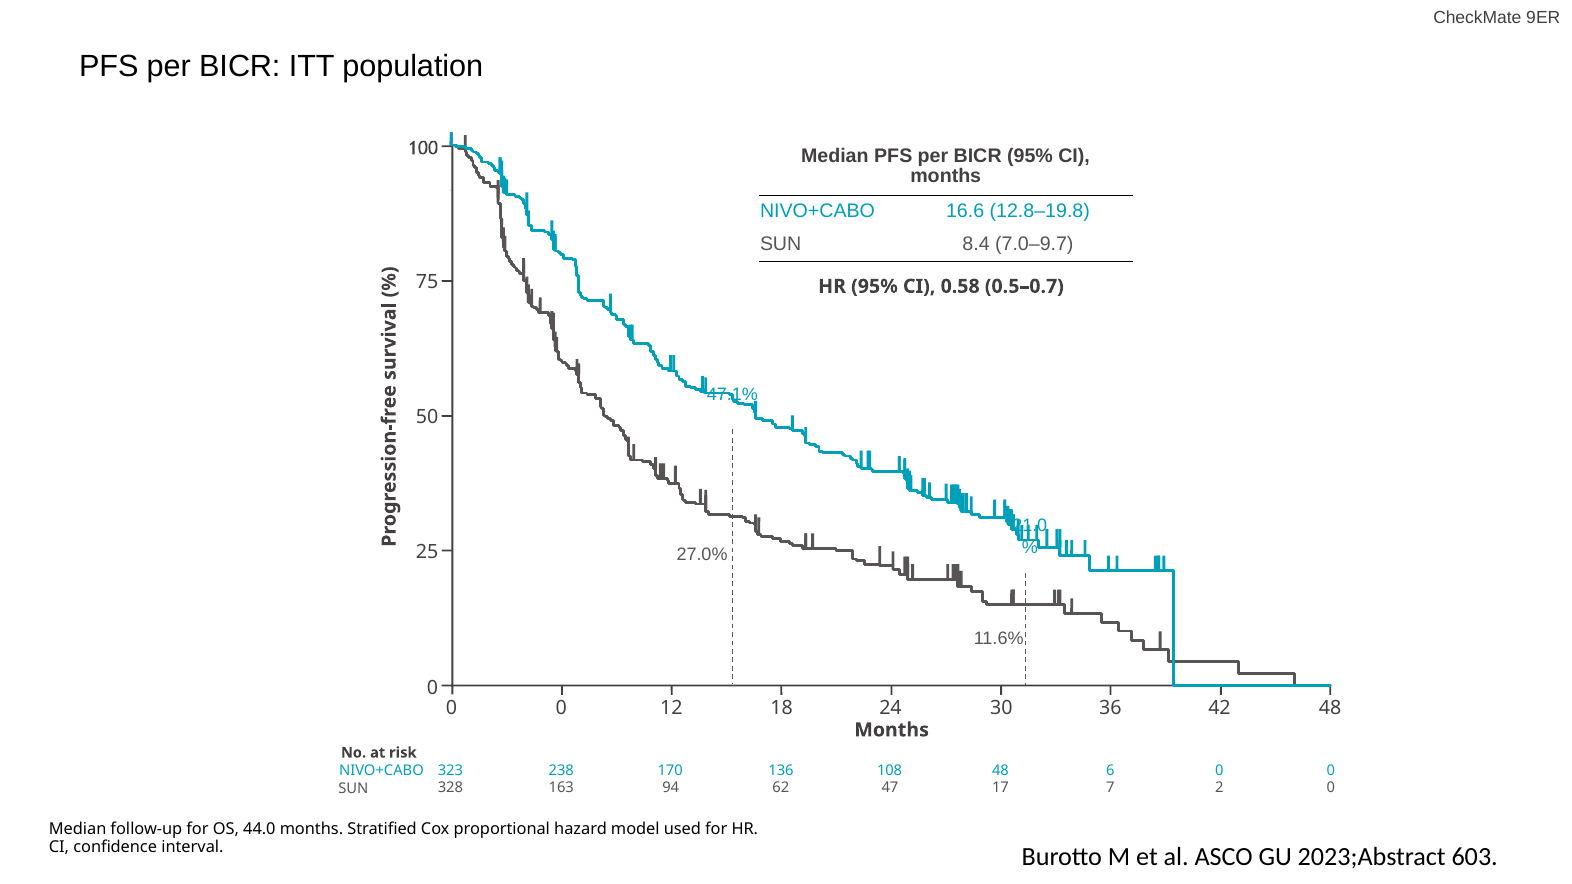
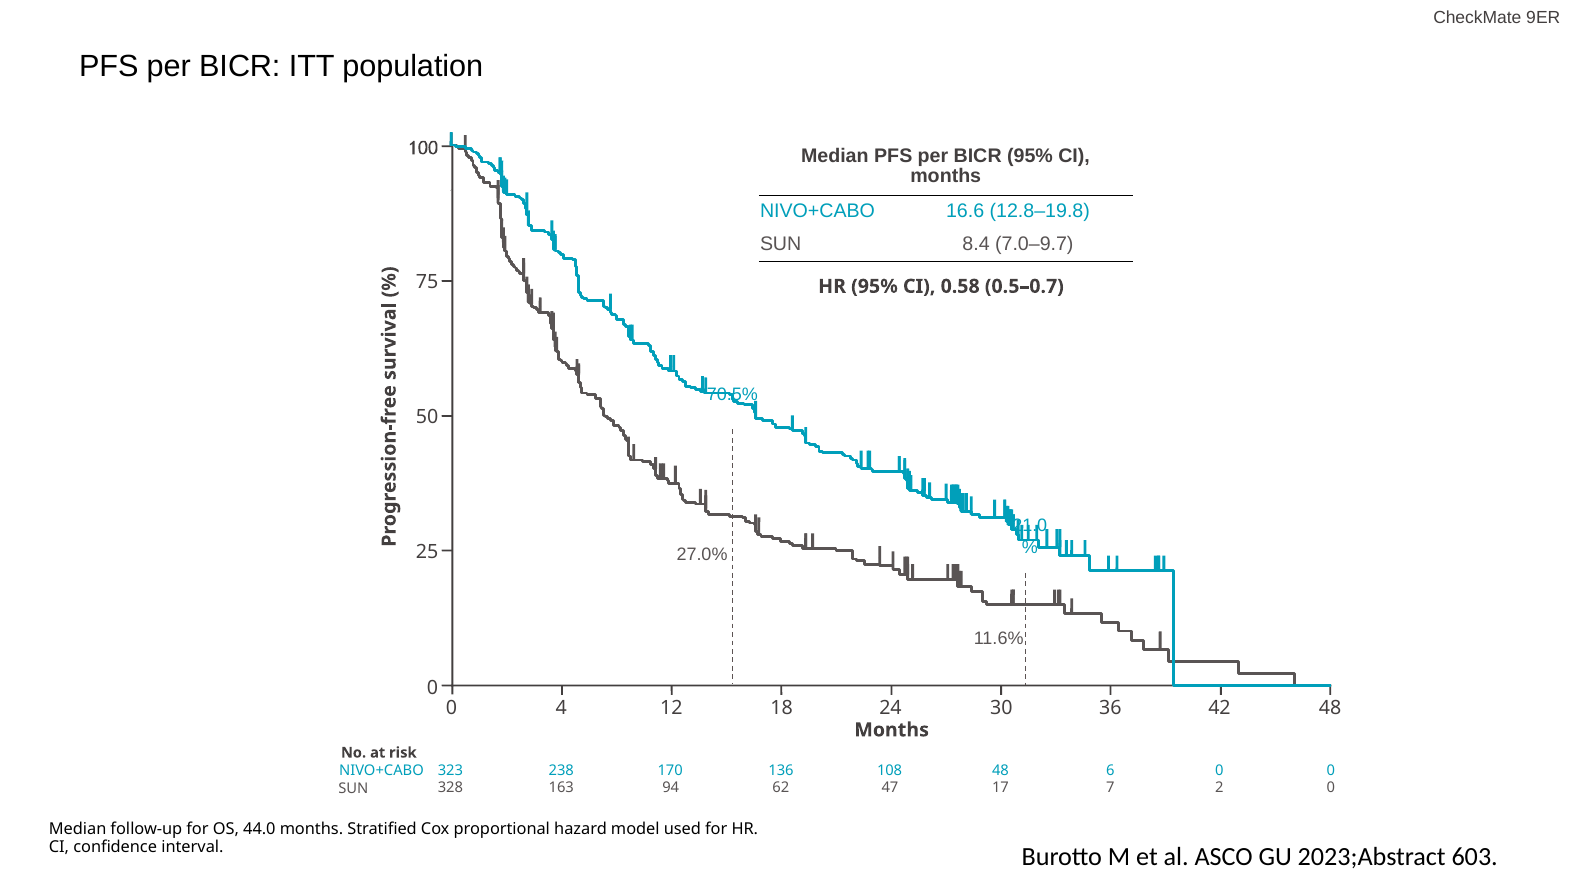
47.1%: 47.1% -> 70.5%
0 at (561, 708): 0 -> 4
